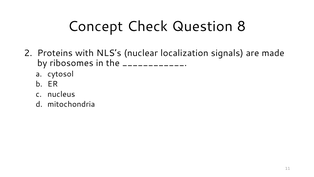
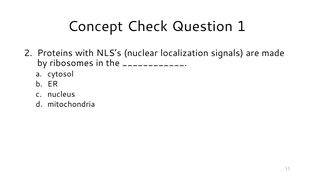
8: 8 -> 1
